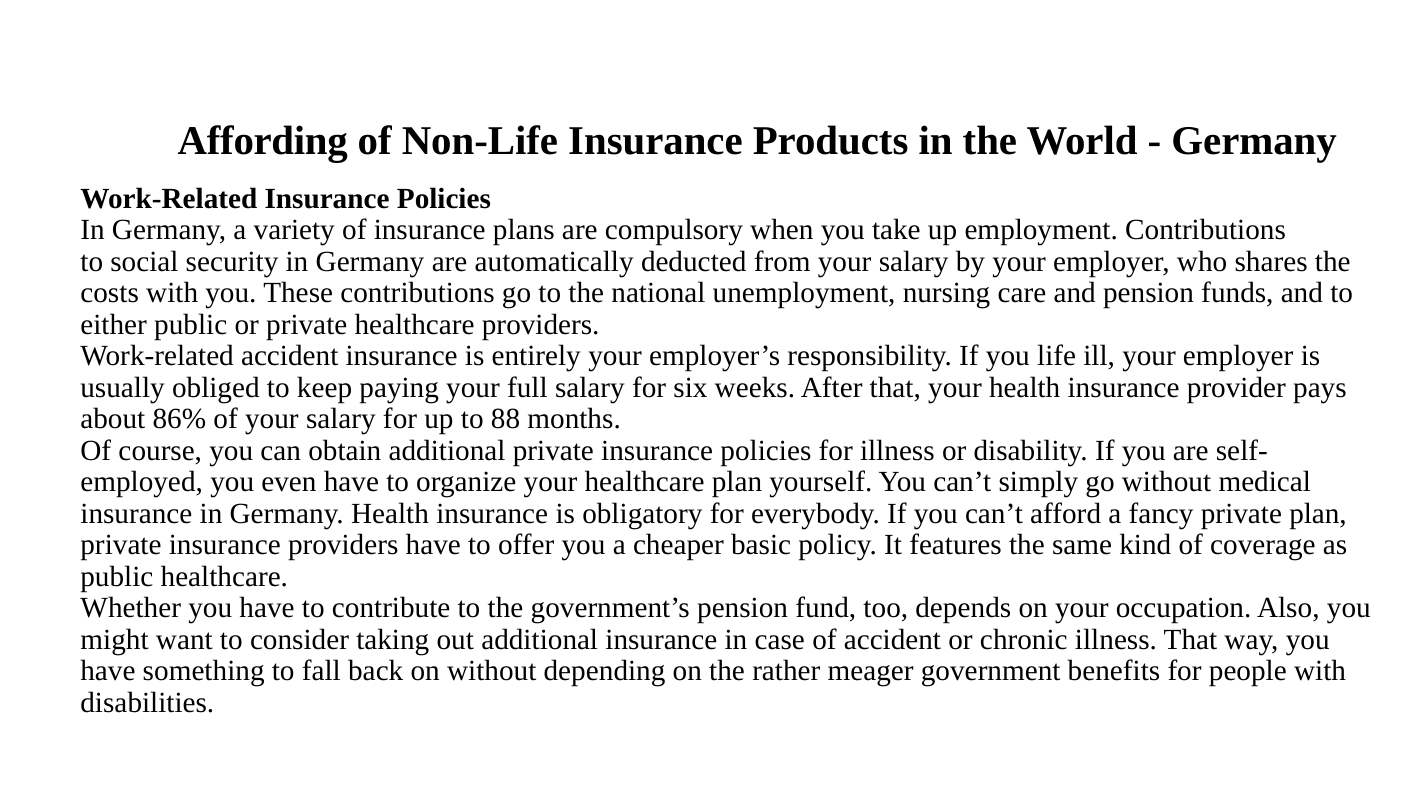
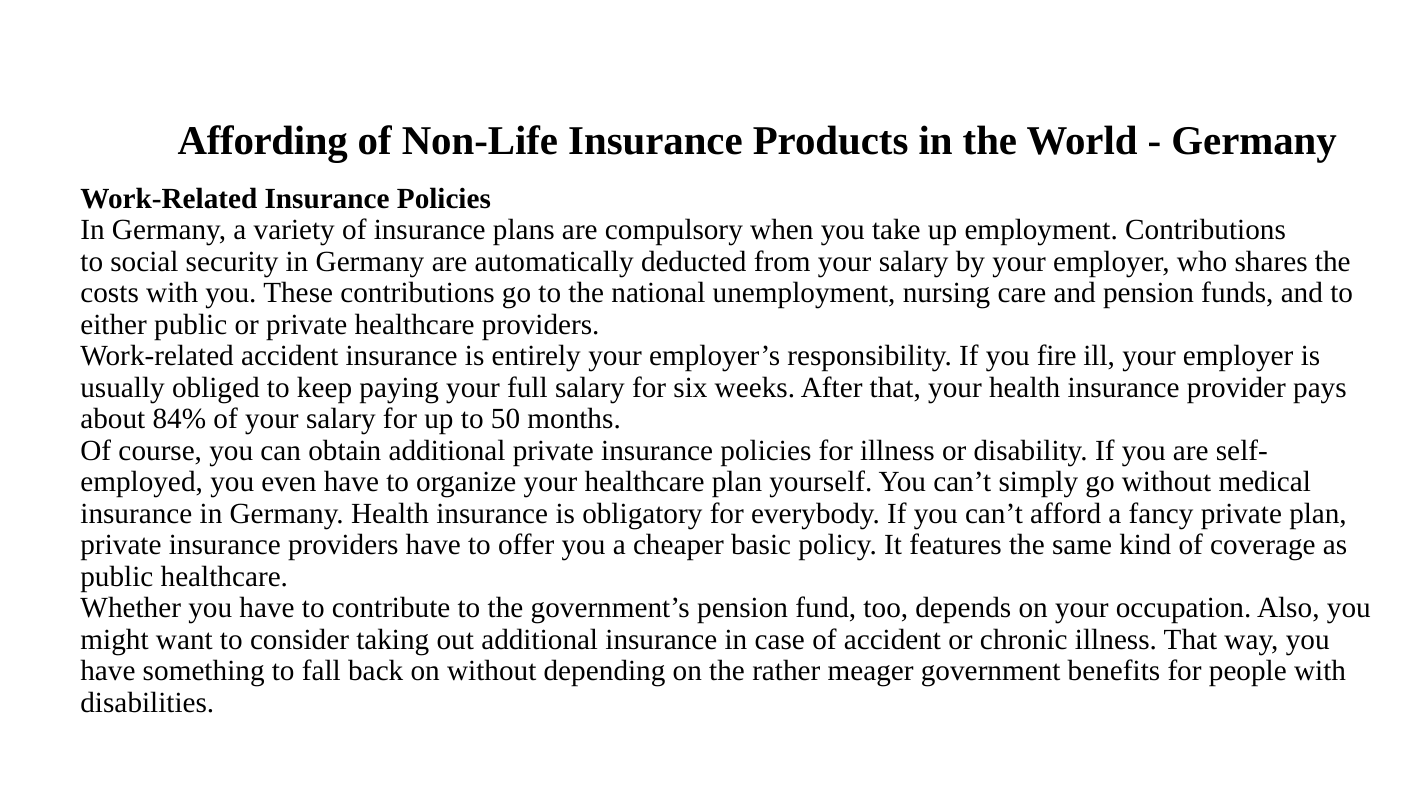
life: life -> fire
86%: 86% -> 84%
88: 88 -> 50
